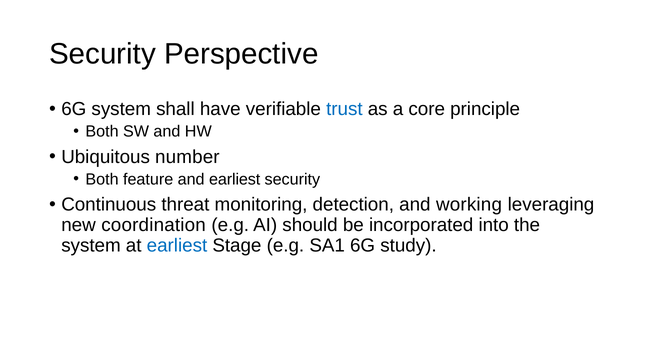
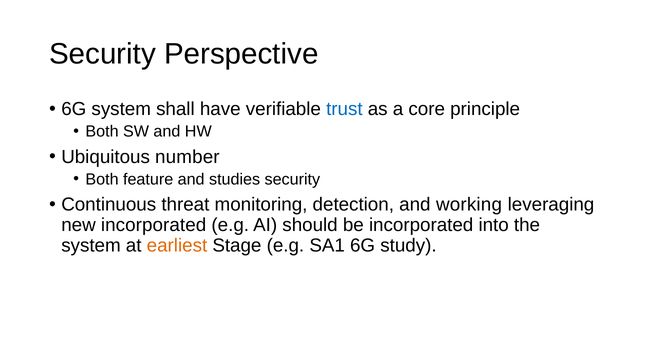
and earliest: earliest -> studies
new coordination: coordination -> incorporated
earliest at (177, 245) colour: blue -> orange
